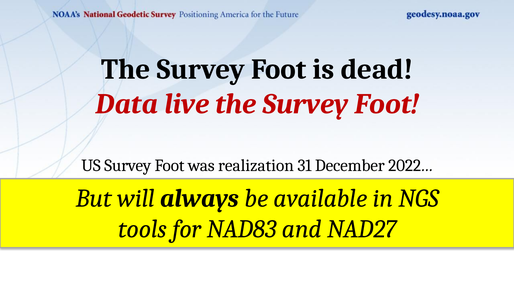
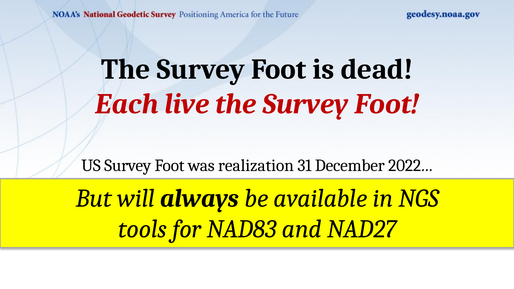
Data: Data -> Each
